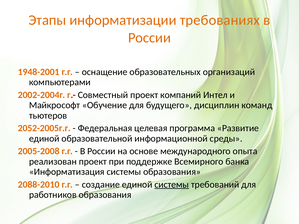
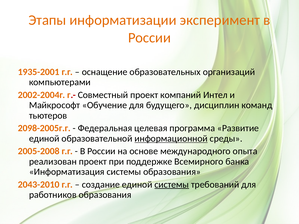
требованиях: требованиях -> эксперимент
1948-2001: 1948-2001 -> 1935-2001
2052-2005г.г: 2052-2005г.г -> 2098-2005г.г
информационной underline: none -> present
2088-2010: 2088-2010 -> 2043-2010
